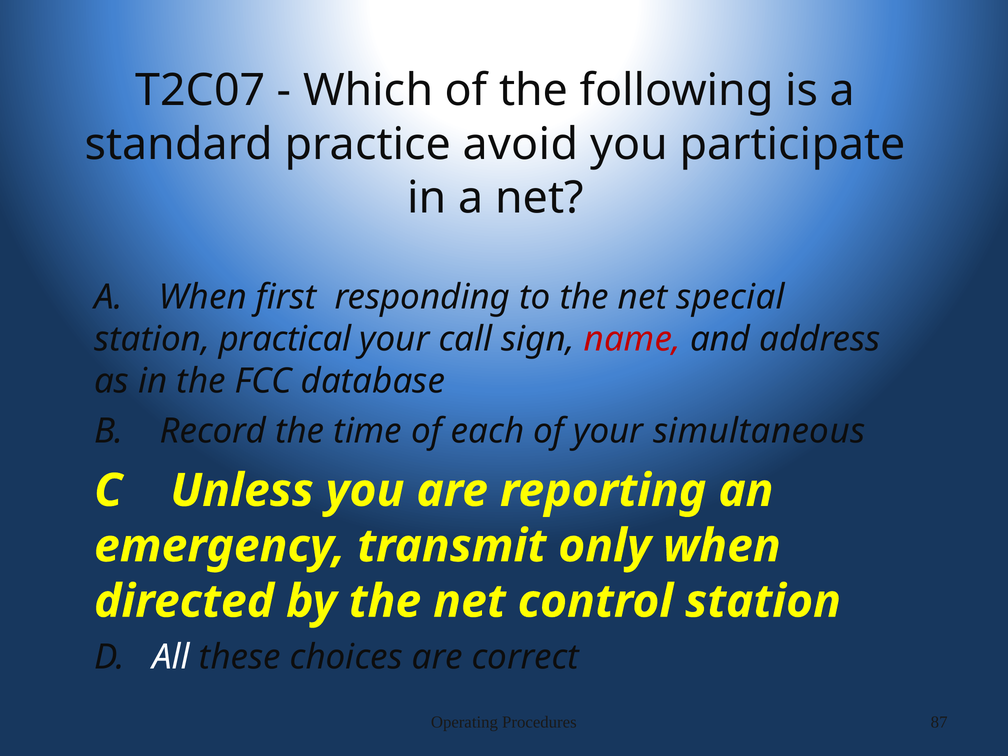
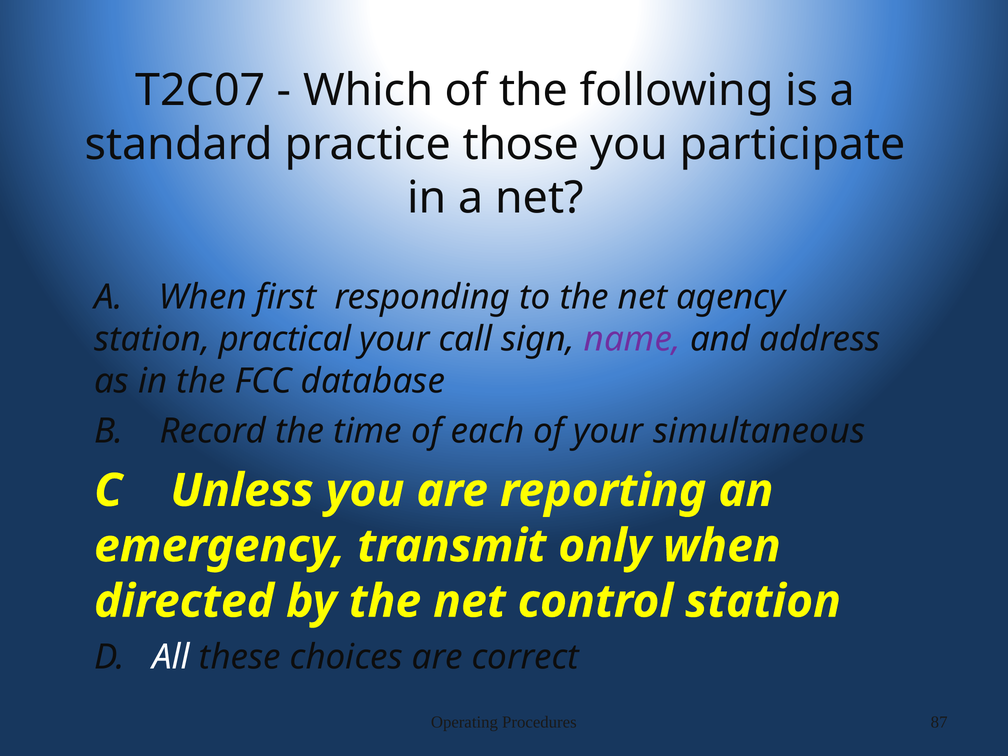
avoid: avoid -> those
special: special -> agency
name colour: red -> purple
